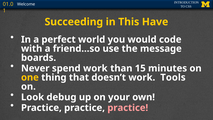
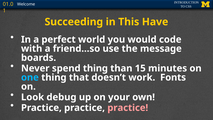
spend work: work -> thing
one colour: yellow -> light blue
Tools: Tools -> Fonts
